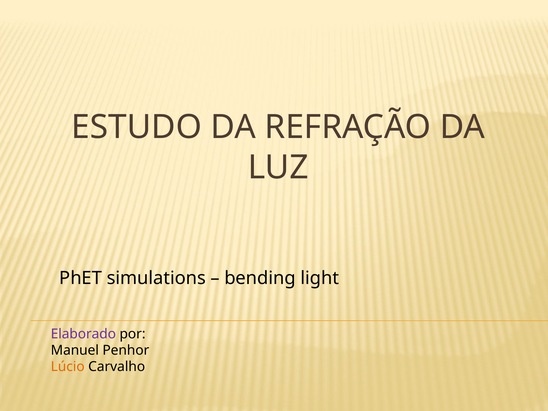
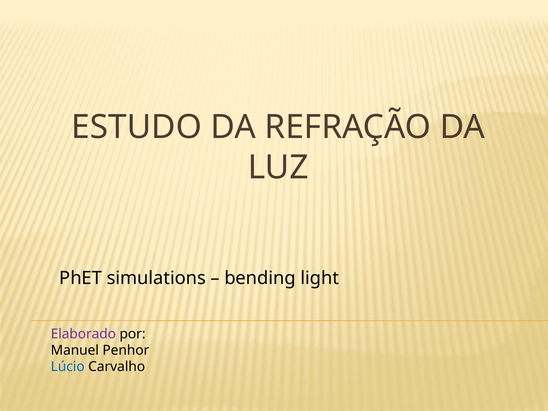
Lúcio colour: orange -> blue
